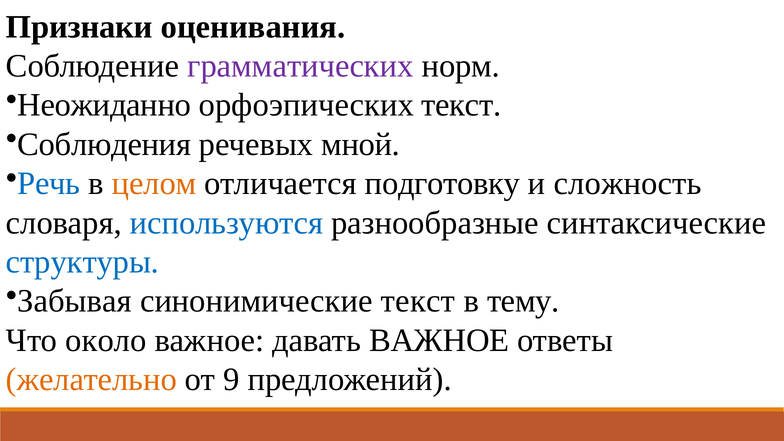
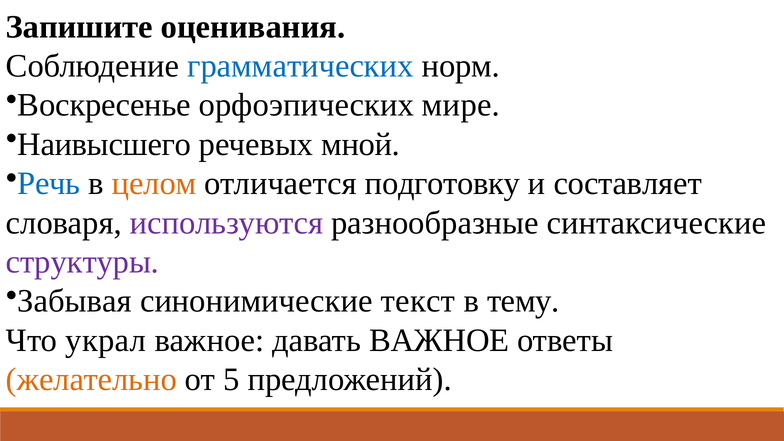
Признаки: Признаки -> Запишите
грамматических colour: purple -> blue
Неожиданно: Неожиданно -> Воскресенье
орфоэпических текст: текст -> мире
Соблюдения: Соблюдения -> Наивысшего
сложность: сложность -> составляет
используются colour: blue -> purple
структуры colour: blue -> purple
около: около -> украл
9: 9 -> 5
